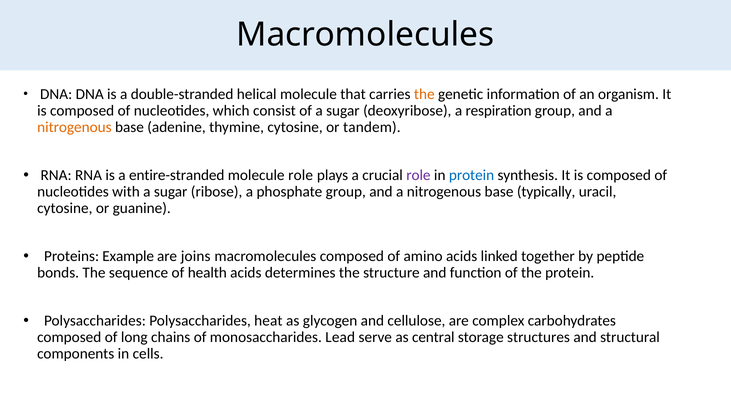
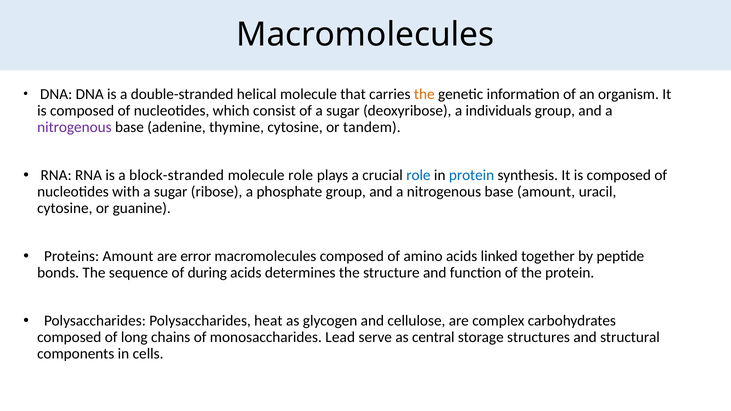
respiration: respiration -> individuals
nitrogenous at (74, 127) colour: orange -> purple
entire-stranded: entire-stranded -> block-stranded
role at (418, 175) colour: purple -> blue
base typically: typically -> amount
Proteins Example: Example -> Amount
joins: joins -> error
health: health -> during
